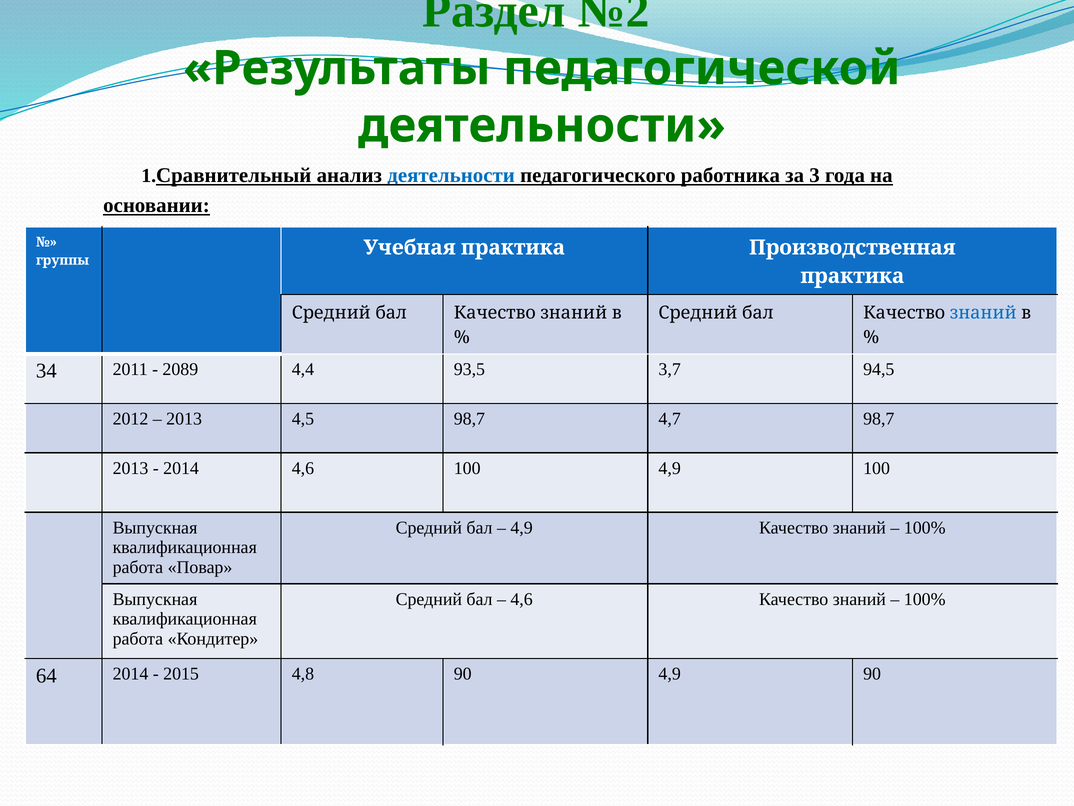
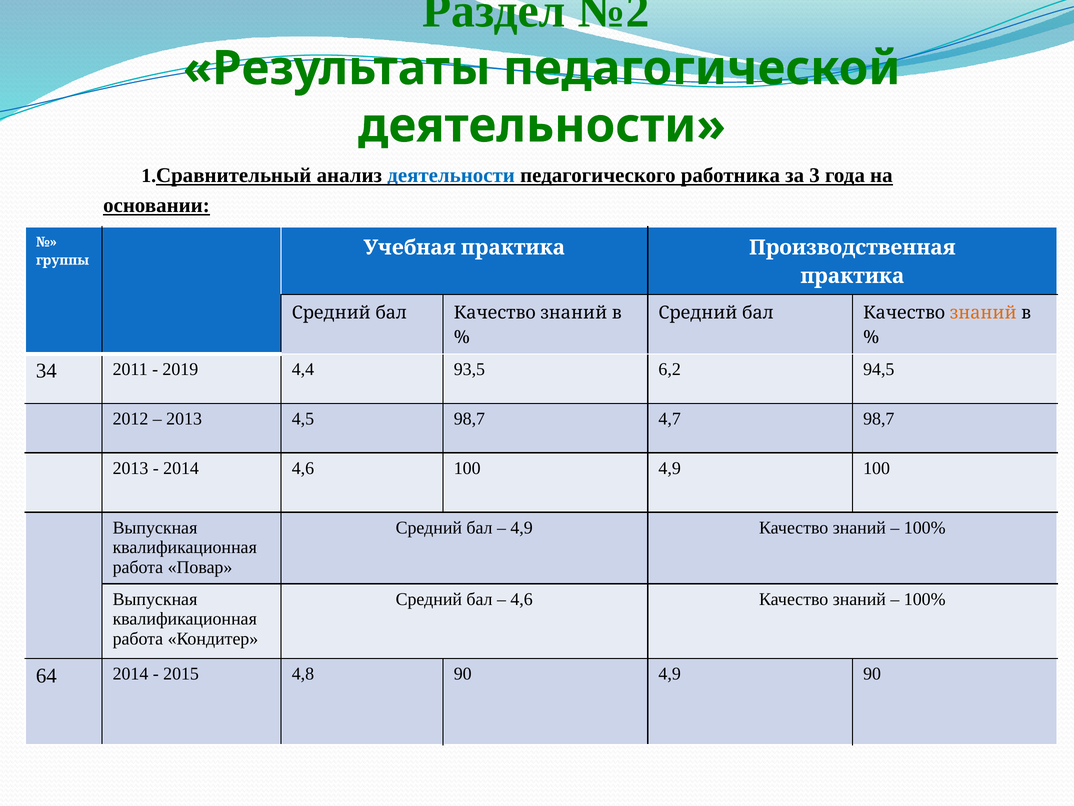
знаний at (983, 313) colour: blue -> orange
2089: 2089 -> 2019
3,7: 3,7 -> 6,2
